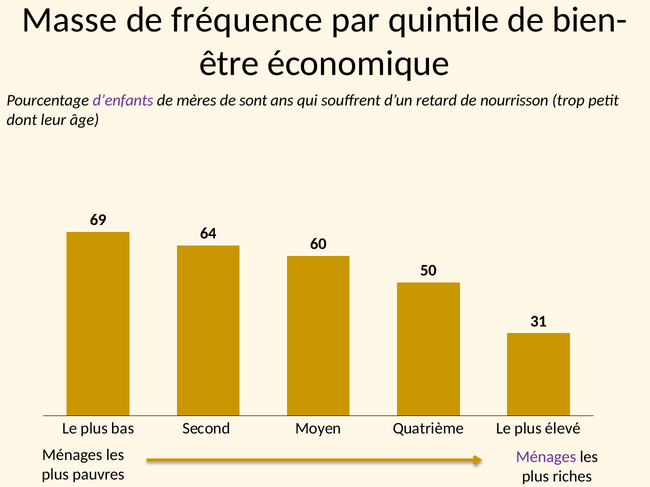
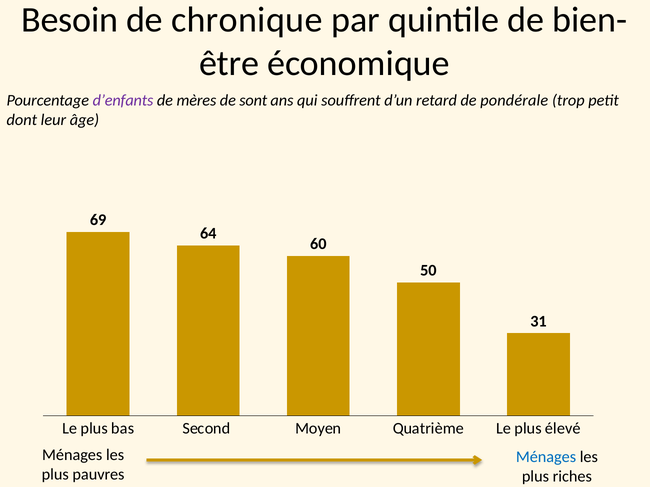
Masse: Masse -> Besoin
fréquence: fréquence -> chronique
nourrisson: nourrisson -> pondérale
Ménages at (546, 457) colour: purple -> blue
